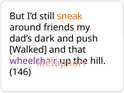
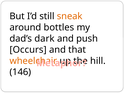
friends: friends -> bottles
Walked: Walked -> Occurs
wheelchair colour: purple -> orange
